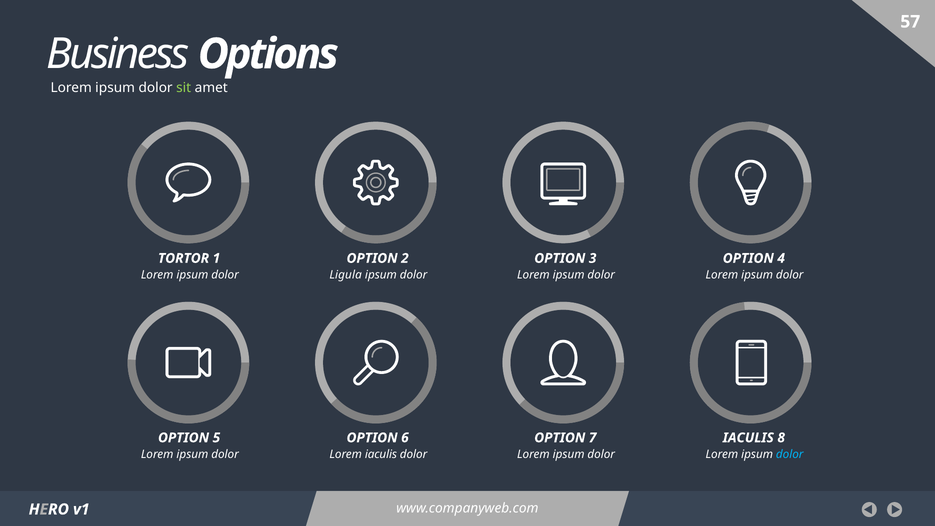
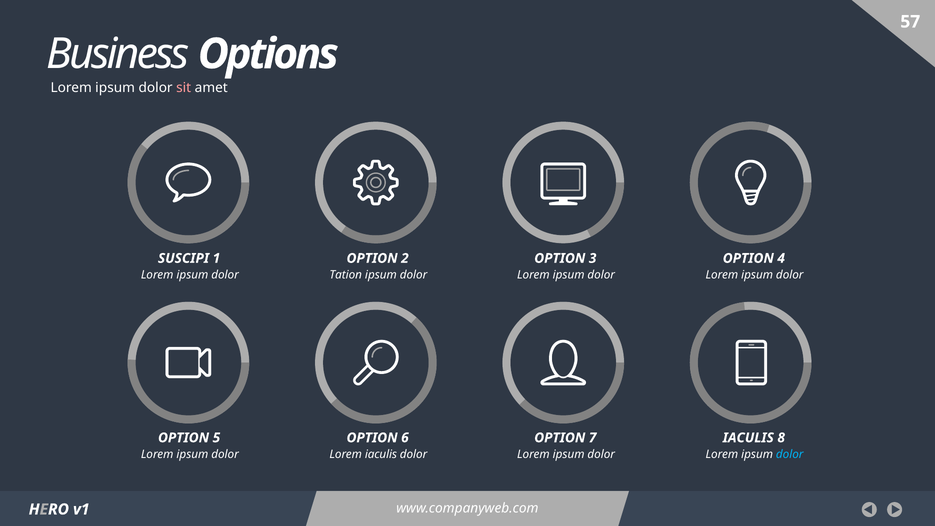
sit colour: light green -> pink
TORTOR: TORTOR -> SUSCIPI
Ligula: Ligula -> Tation
